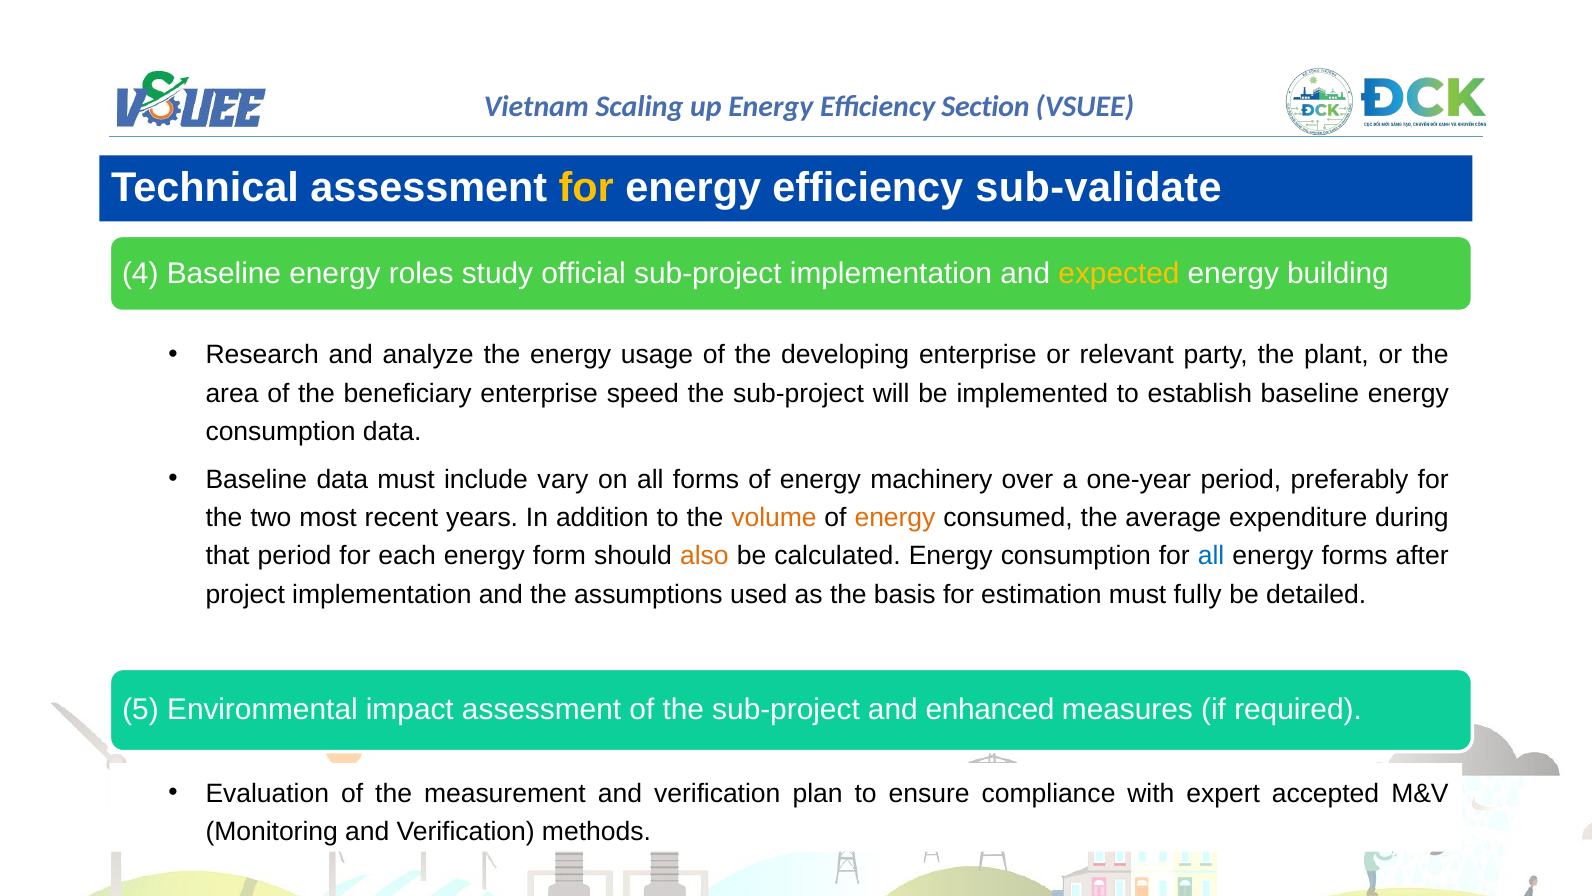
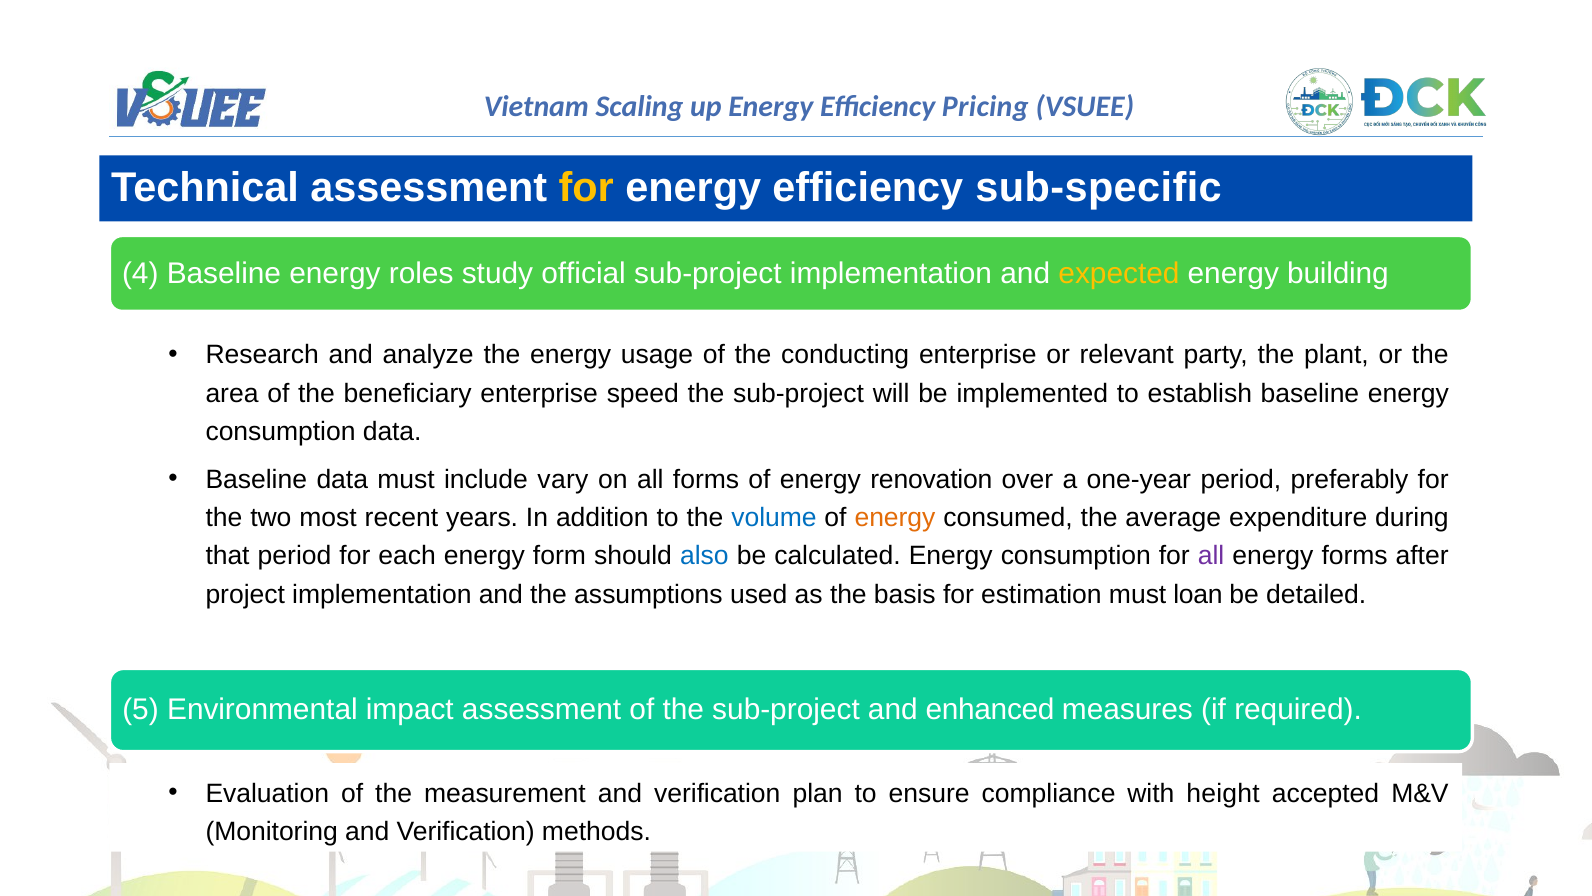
Section: Section -> Pricing
sub-validate: sub-validate -> sub-specific
developing: developing -> conducting
machinery: machinery -> renovation
volume colour: orange -> blue
also colour: orange -> blue
all at (1211, 556) colour: blue -> purple
fully: fully -> loan
expert: expert -> height
